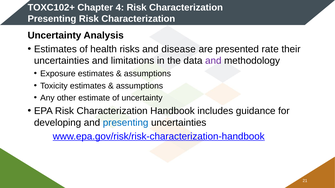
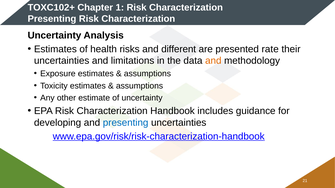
4: 4 -> 1
disease: disease -> different
and at (213, 61) colour: purple -> orange
